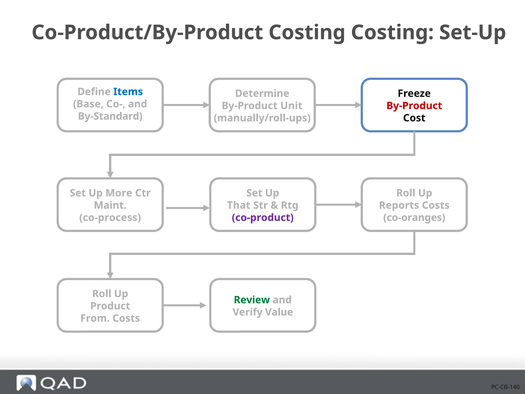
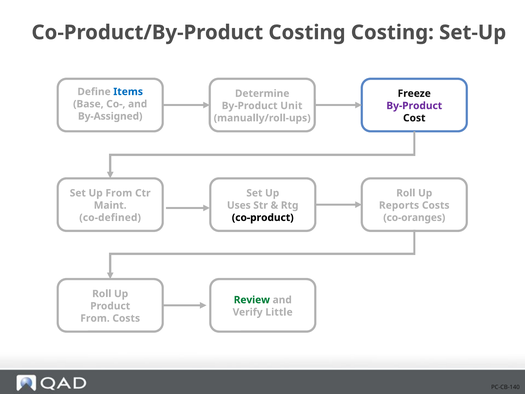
By-Product at (414, 106) colour: red -> purple
By-Standard: By-Standard -> By-Assigned
Up More: More -> From
That: That -> Uses
co-process: co-process -> co-defined
co-product colour: purple -> black
Value: Value -> Little
